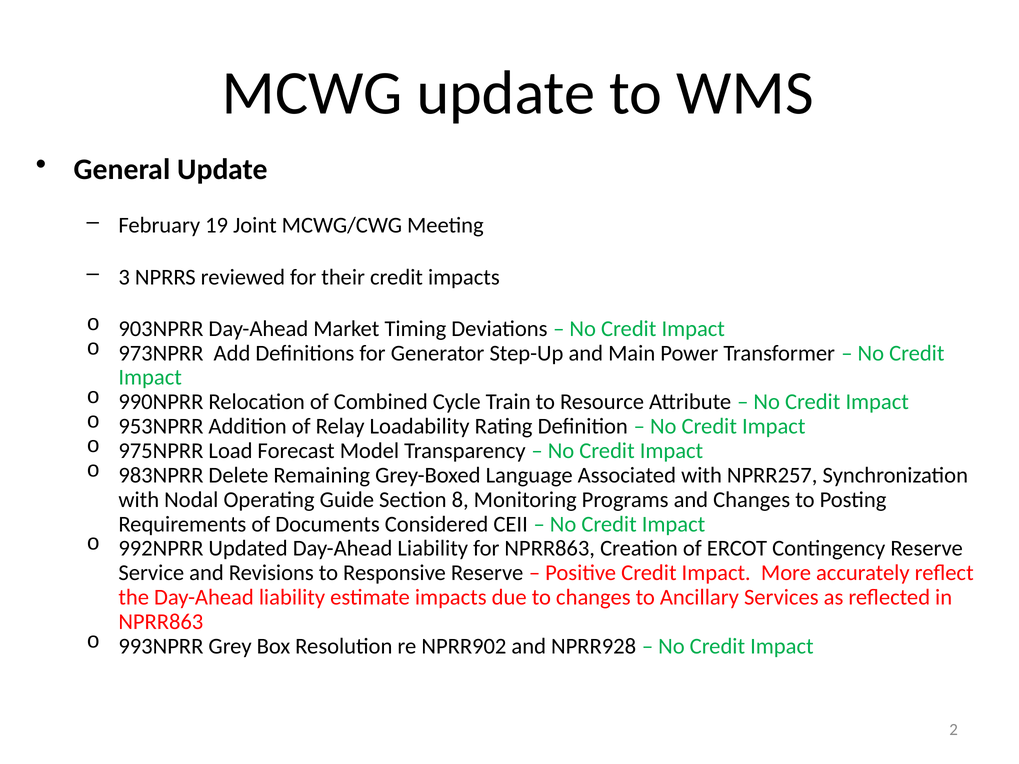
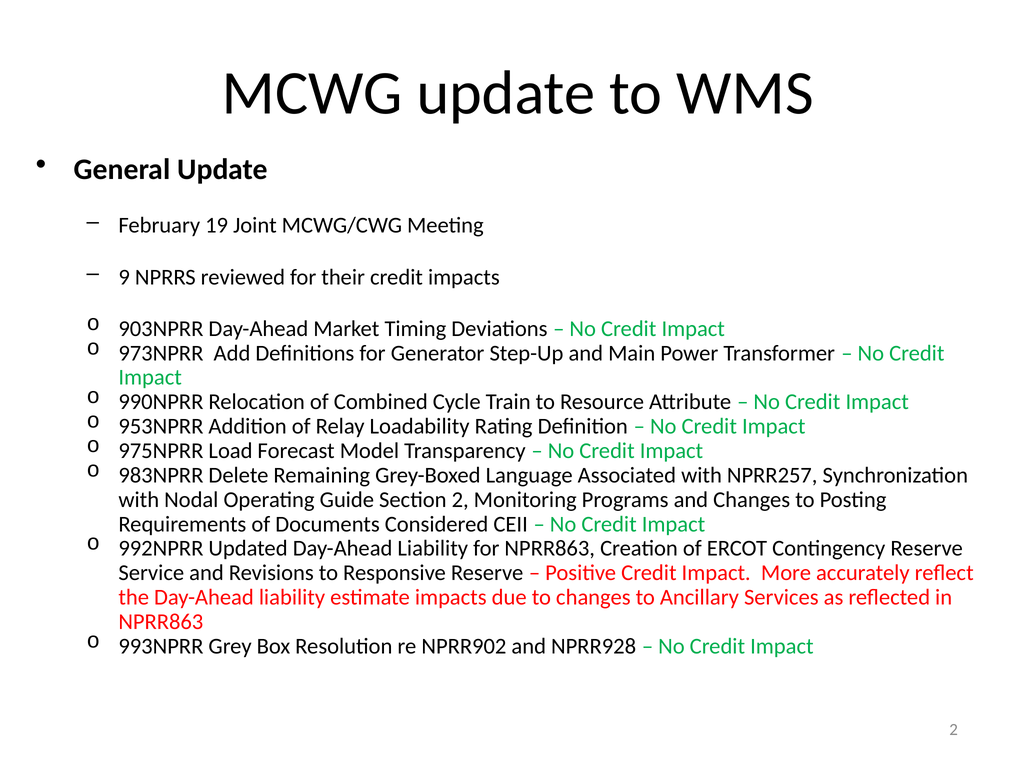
3: 3 -> 9
Section 8: 8 -> 2
